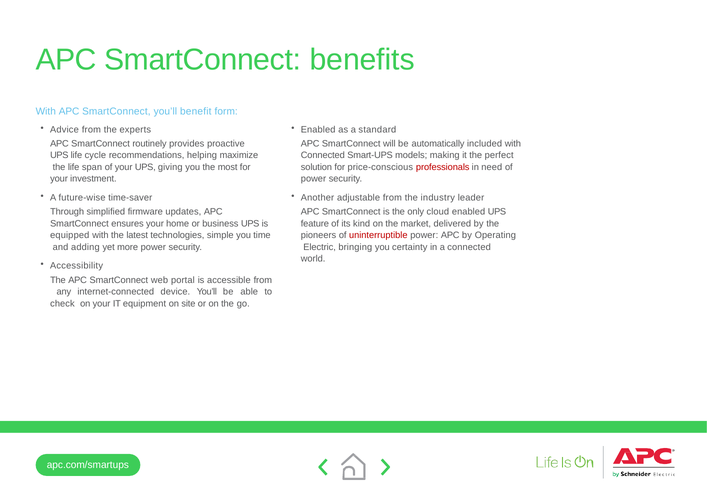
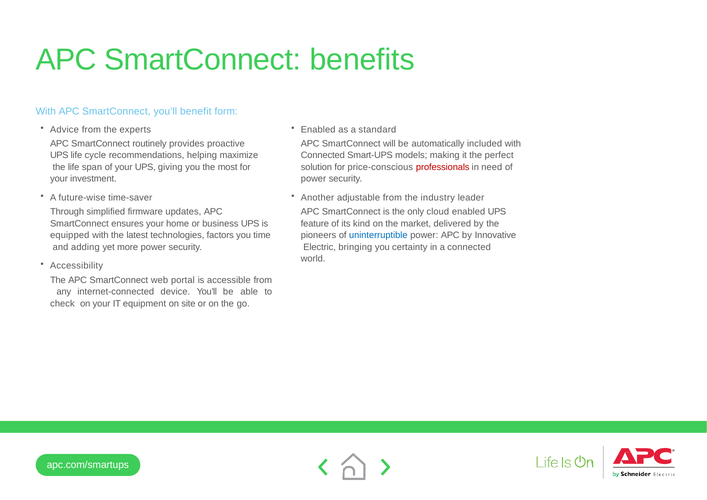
simple: simple -> factors
uninterruptible colour: red -> blue
Operating: Operating -> Innovative
